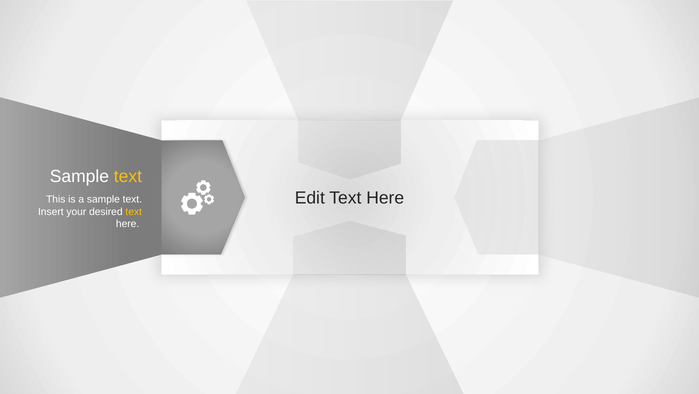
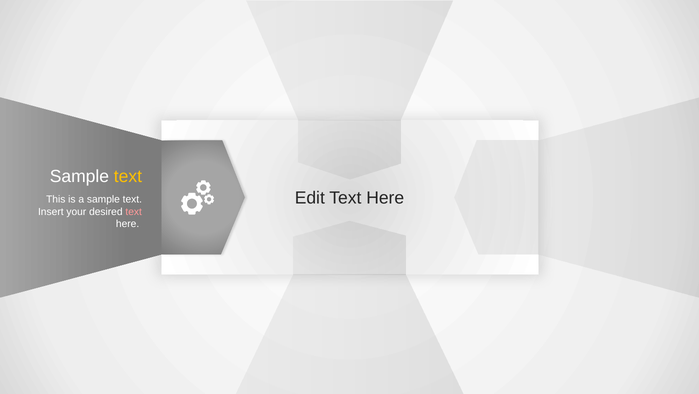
text at (134, 211) colour: yellow -> pink
